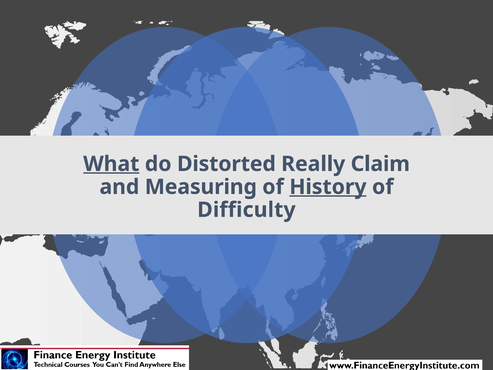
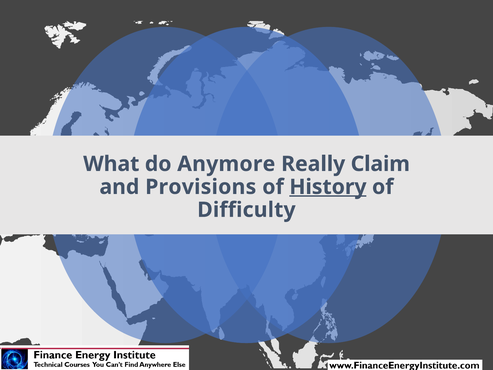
What underline: present -> none
Distorted: Distorted -> Anymore
Measuring: Measuring -> Provisions
